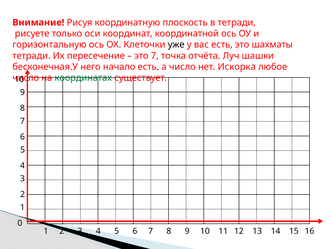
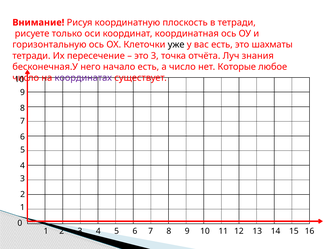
координатной: координатной -> координатная
это 7: 7 -> 3
шашки: шашки -> знания
Искорка: Искорка -> Которые
координатах colour: green -> purple
